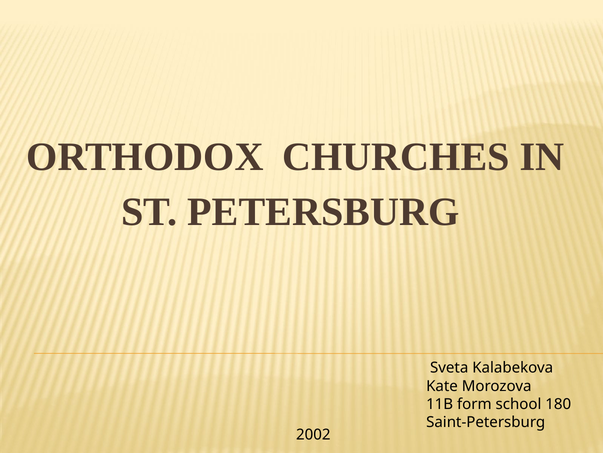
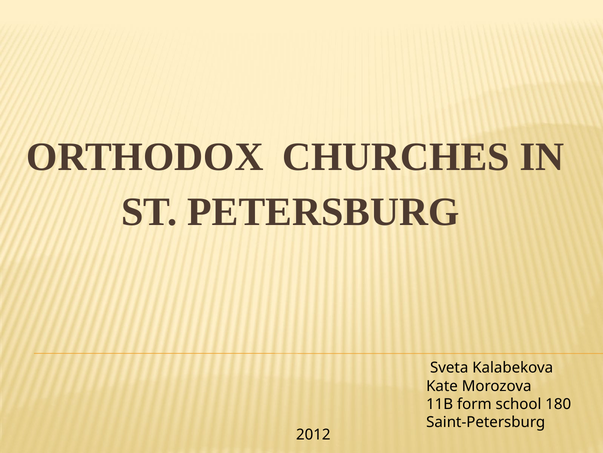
2002: 2002 -> 2012
